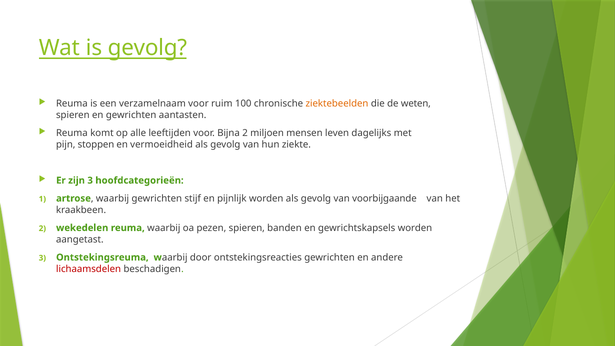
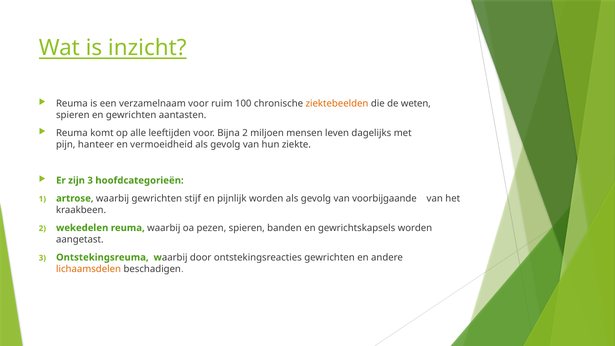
is gevolg: gevolg -> inzicht
stoppen: stoppen -> hanteer
lichaamsdelen colour: red -> orange
